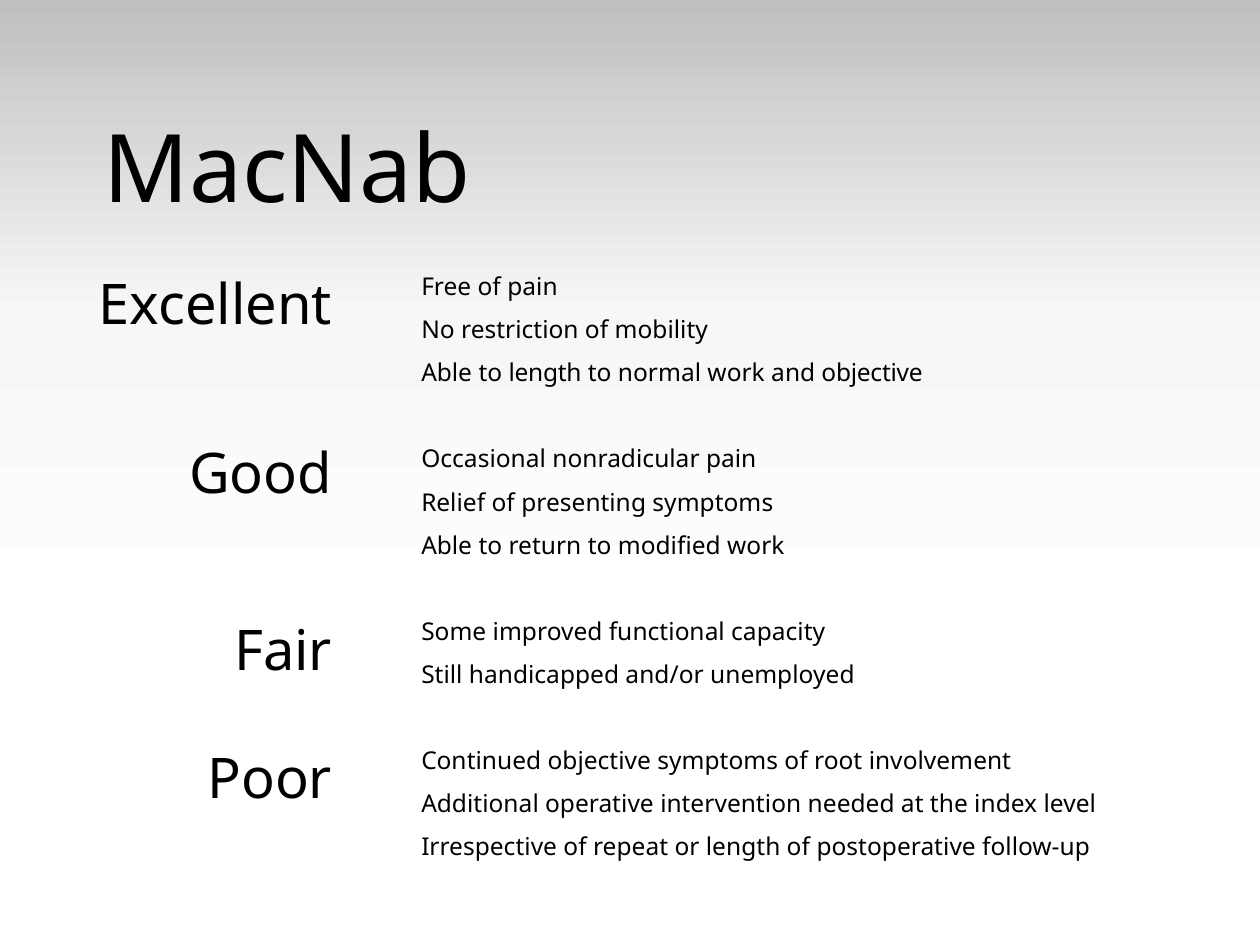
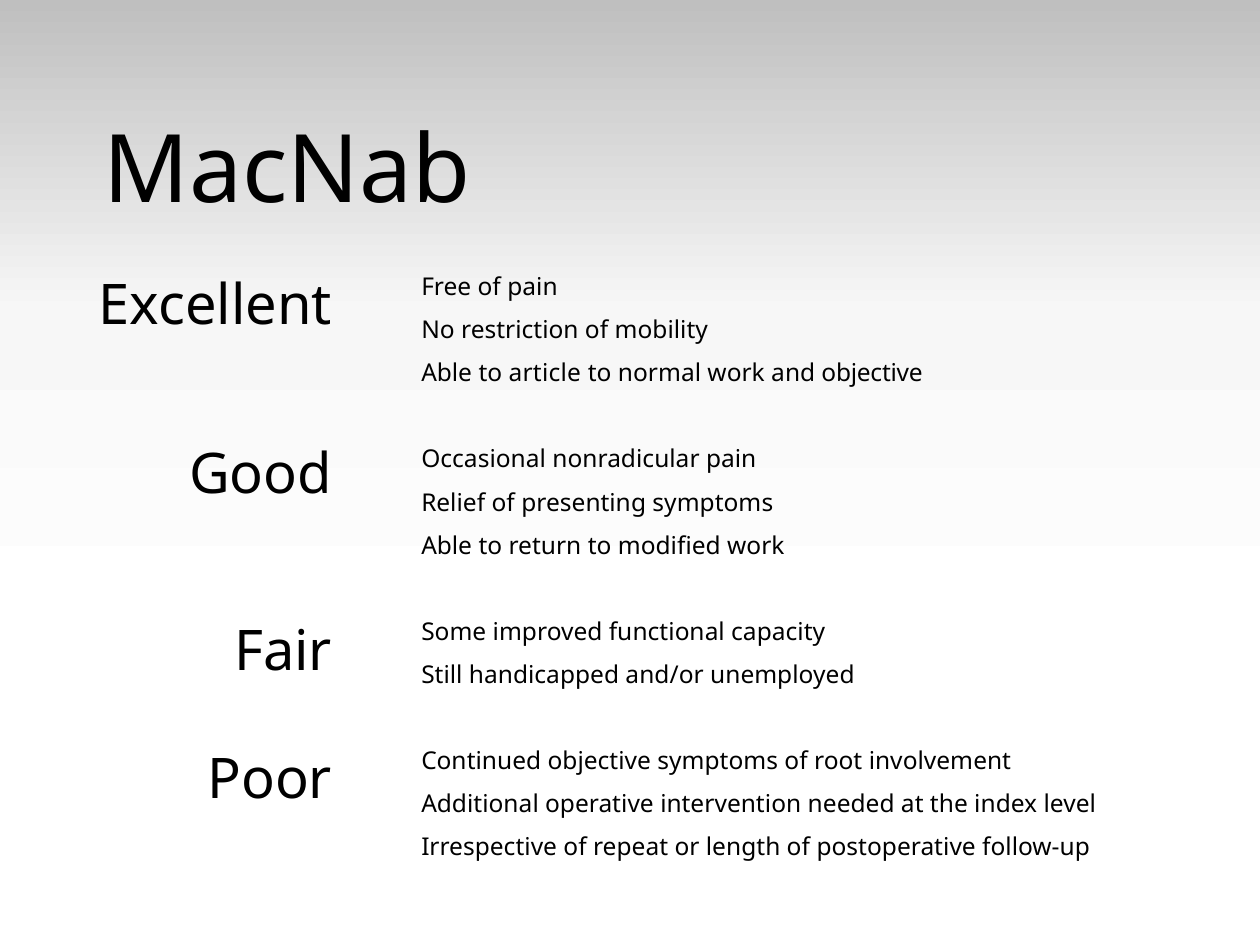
to length: length -> article
